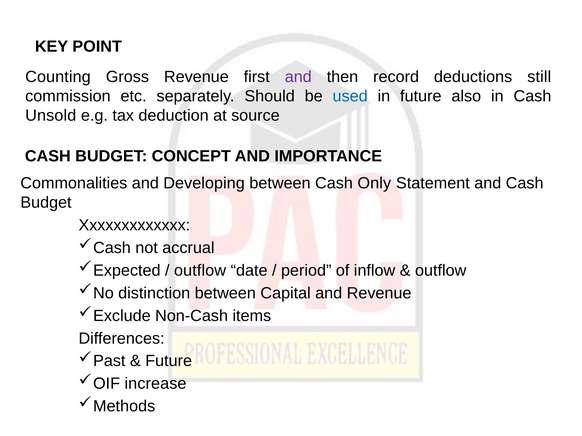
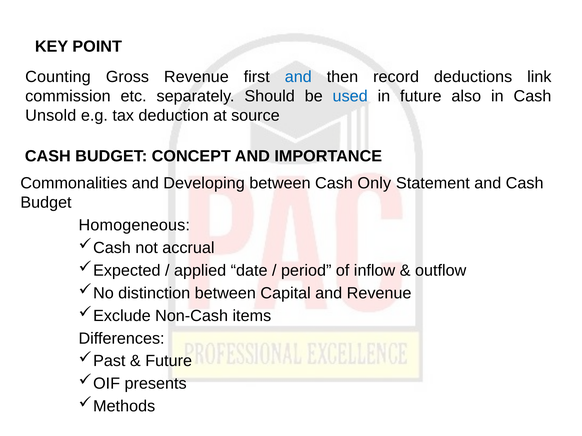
and at (298, 77) colour: purple -> blue
still: still -> link
Xxxxxxxxxxxxx: Xxxxxxxxxxxxx -> Homogeneous
outflow at (200, 271): outflow -> applied
increase: increase -> presents
